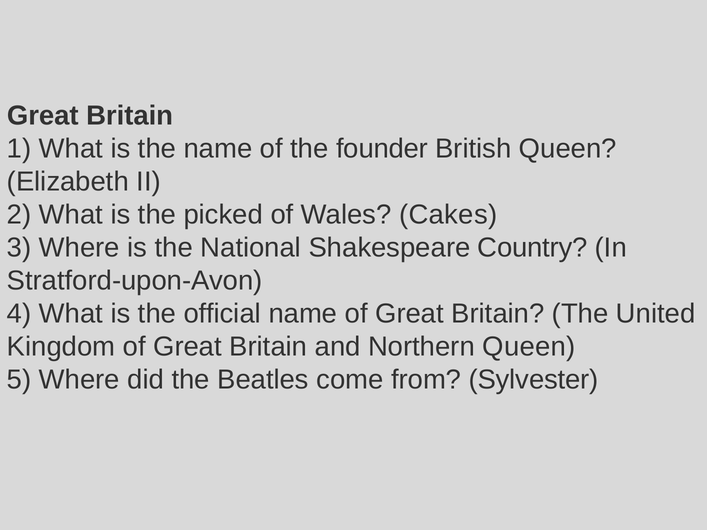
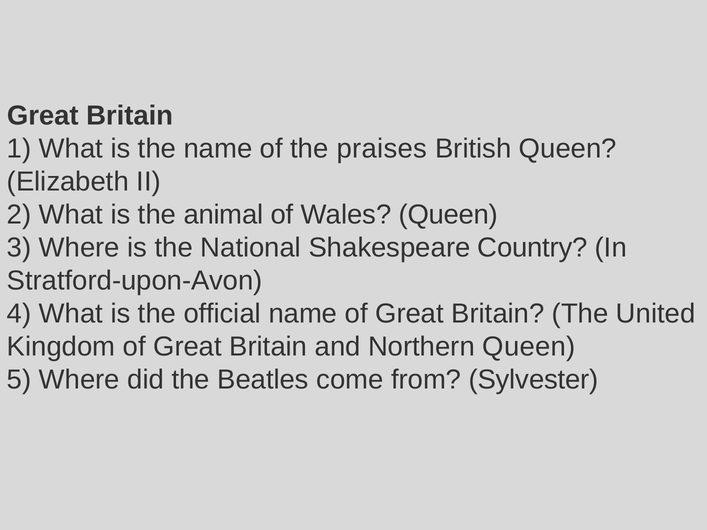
founder: founder -> praises
picked: picked -> animal
Wales Cakes: Cakes -> Queen
